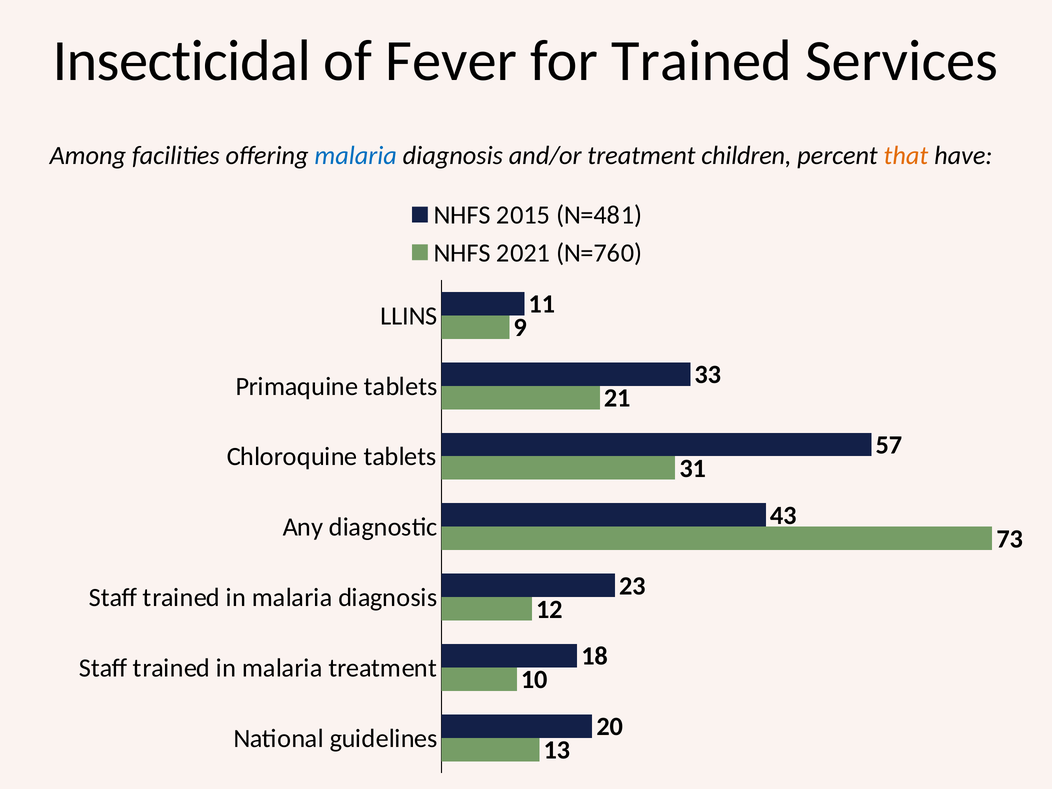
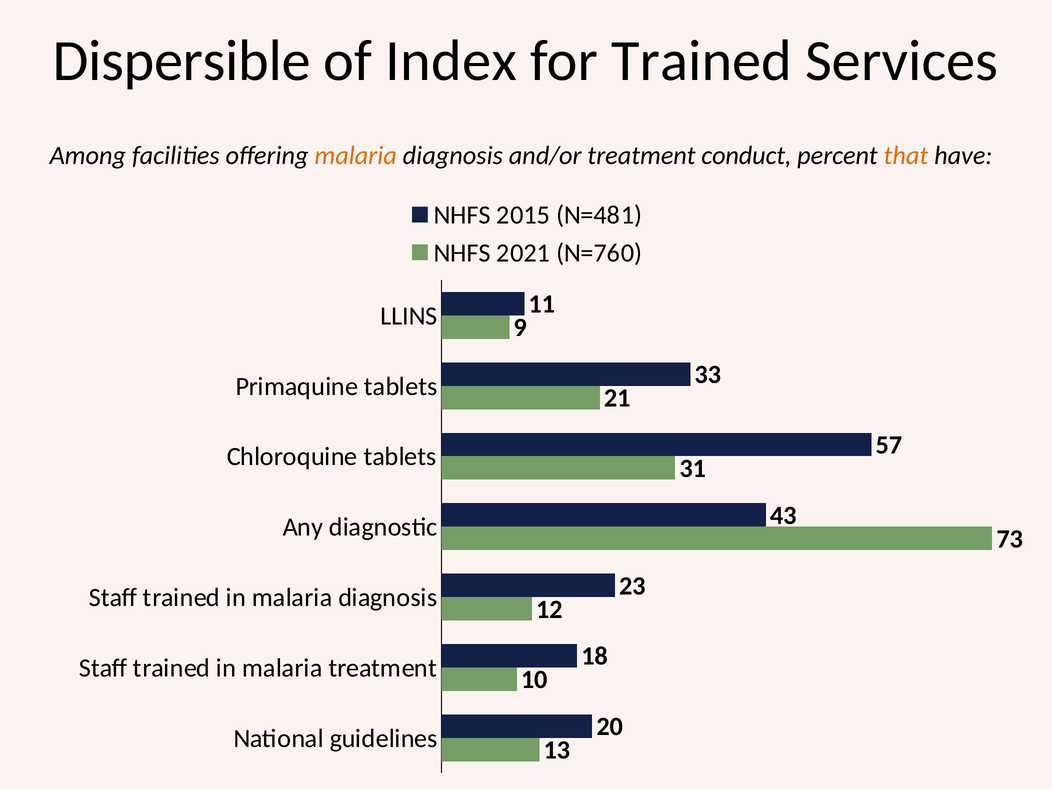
Insecticidal: Insecticidal -> Dispersible
Fever: Fever -> Index
malaria at (356, 156) colour: blue -> orange
children: children -> conduct
